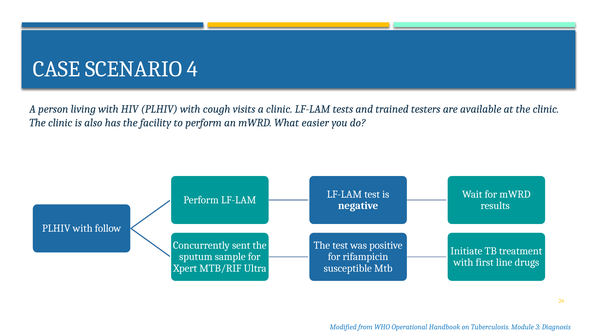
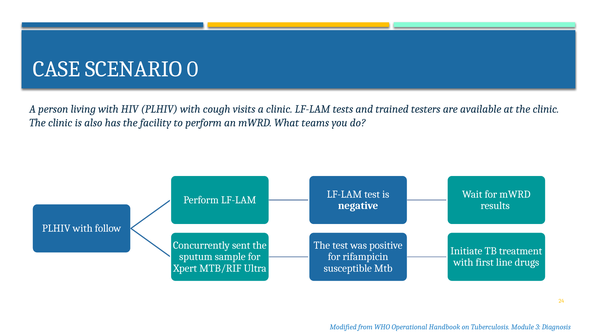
4: 4 -> 0
easier: easier -> teams
